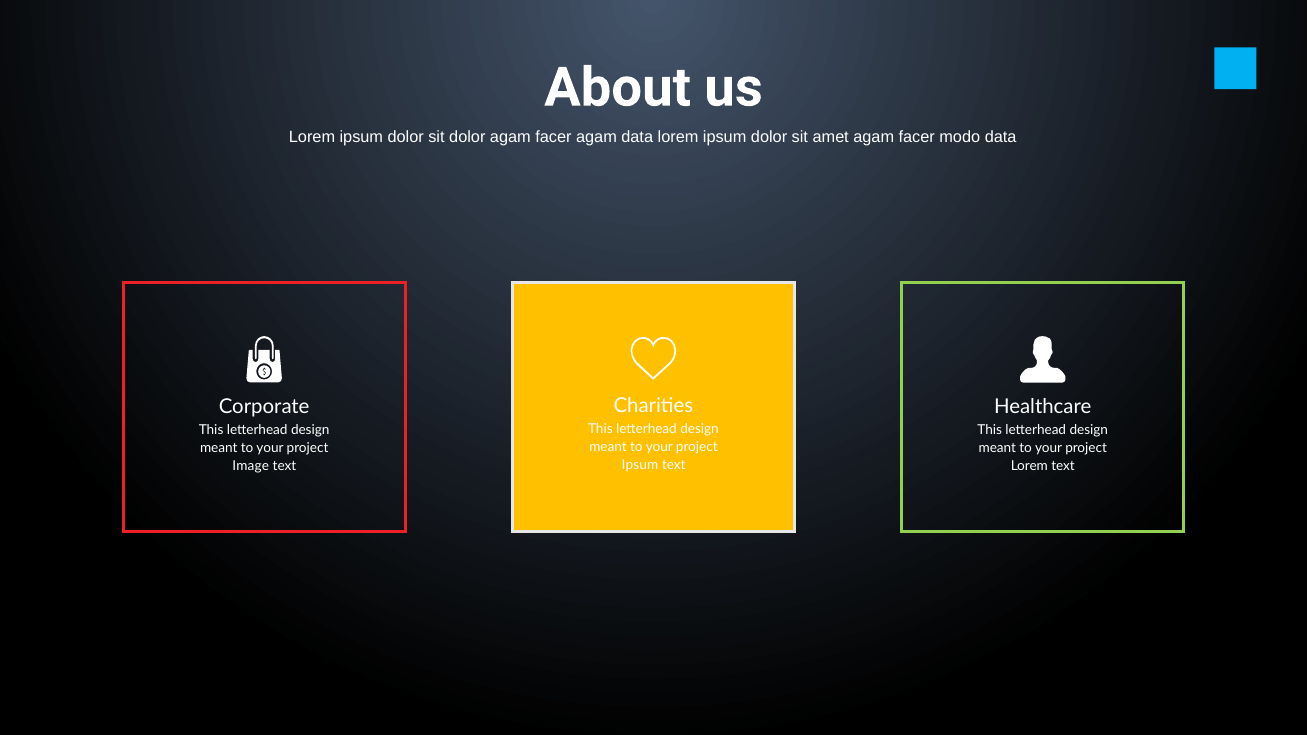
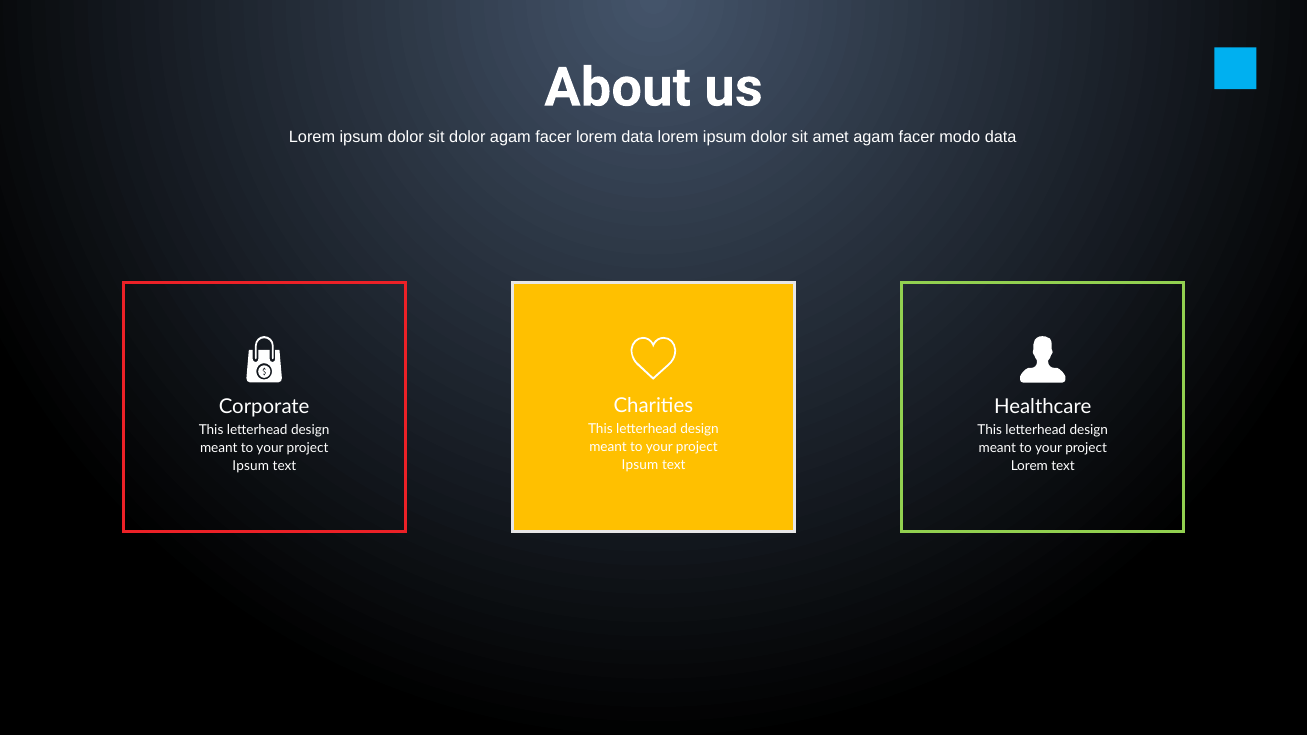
facer agam: agam -> lorem
Image at (251, 466): Image -> Ipsum
